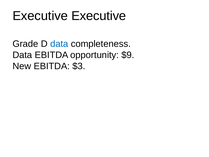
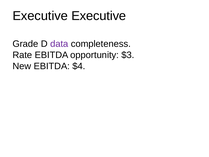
data at (59, 44) colour: blue -> purple
Data at (22, 55): Data -> Rate
$9: $9 -> $3
$3: $3 -> $4
